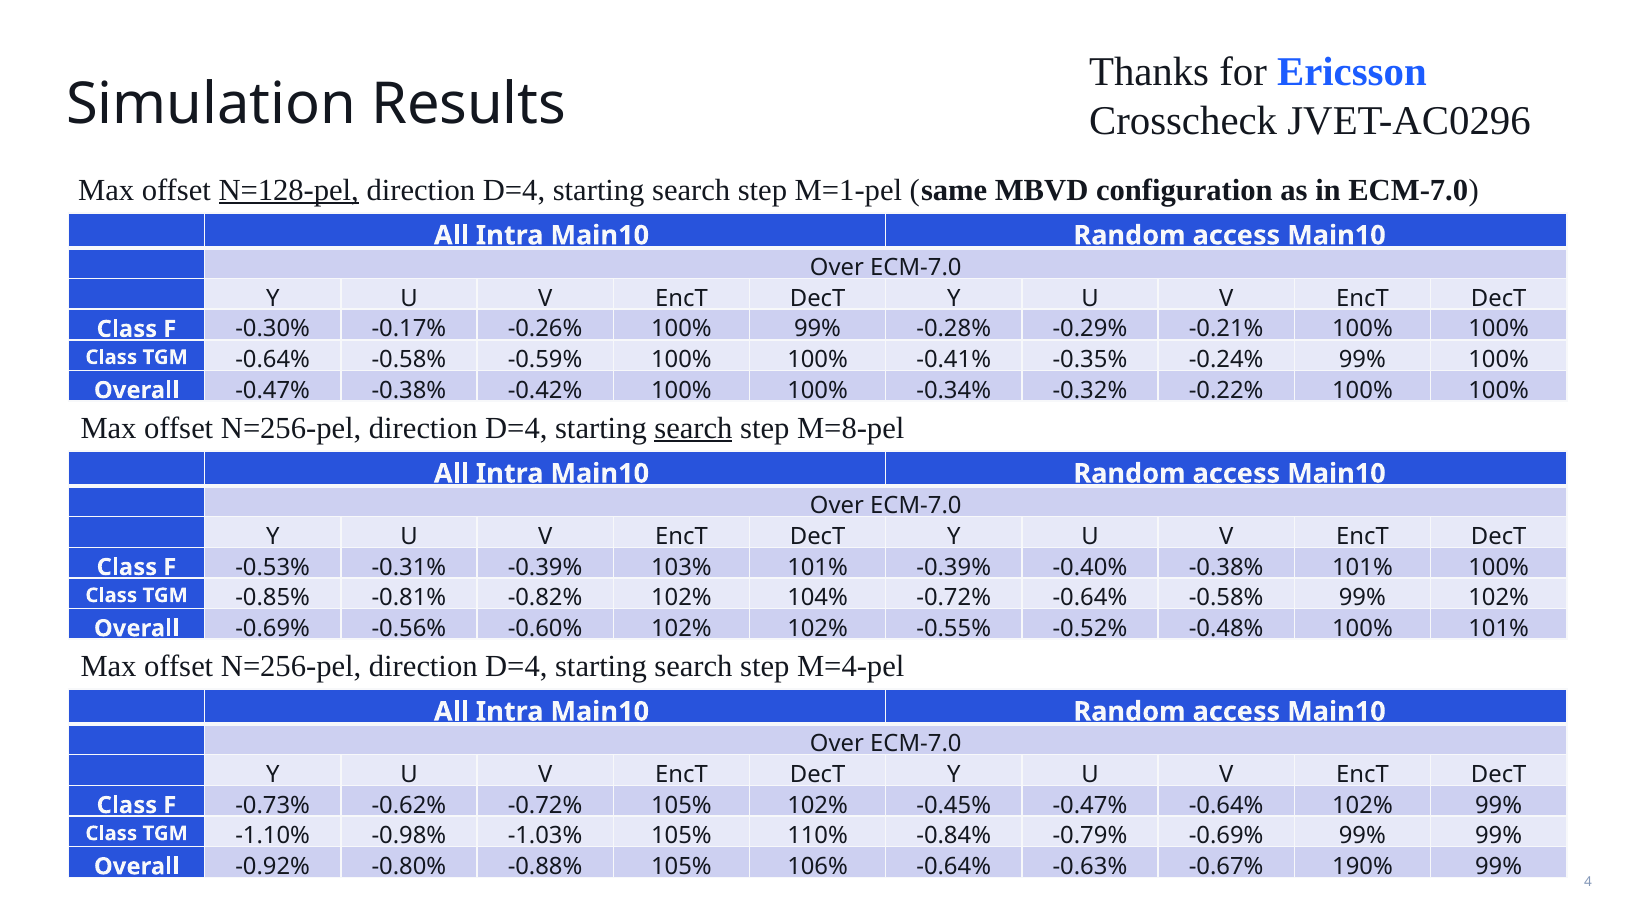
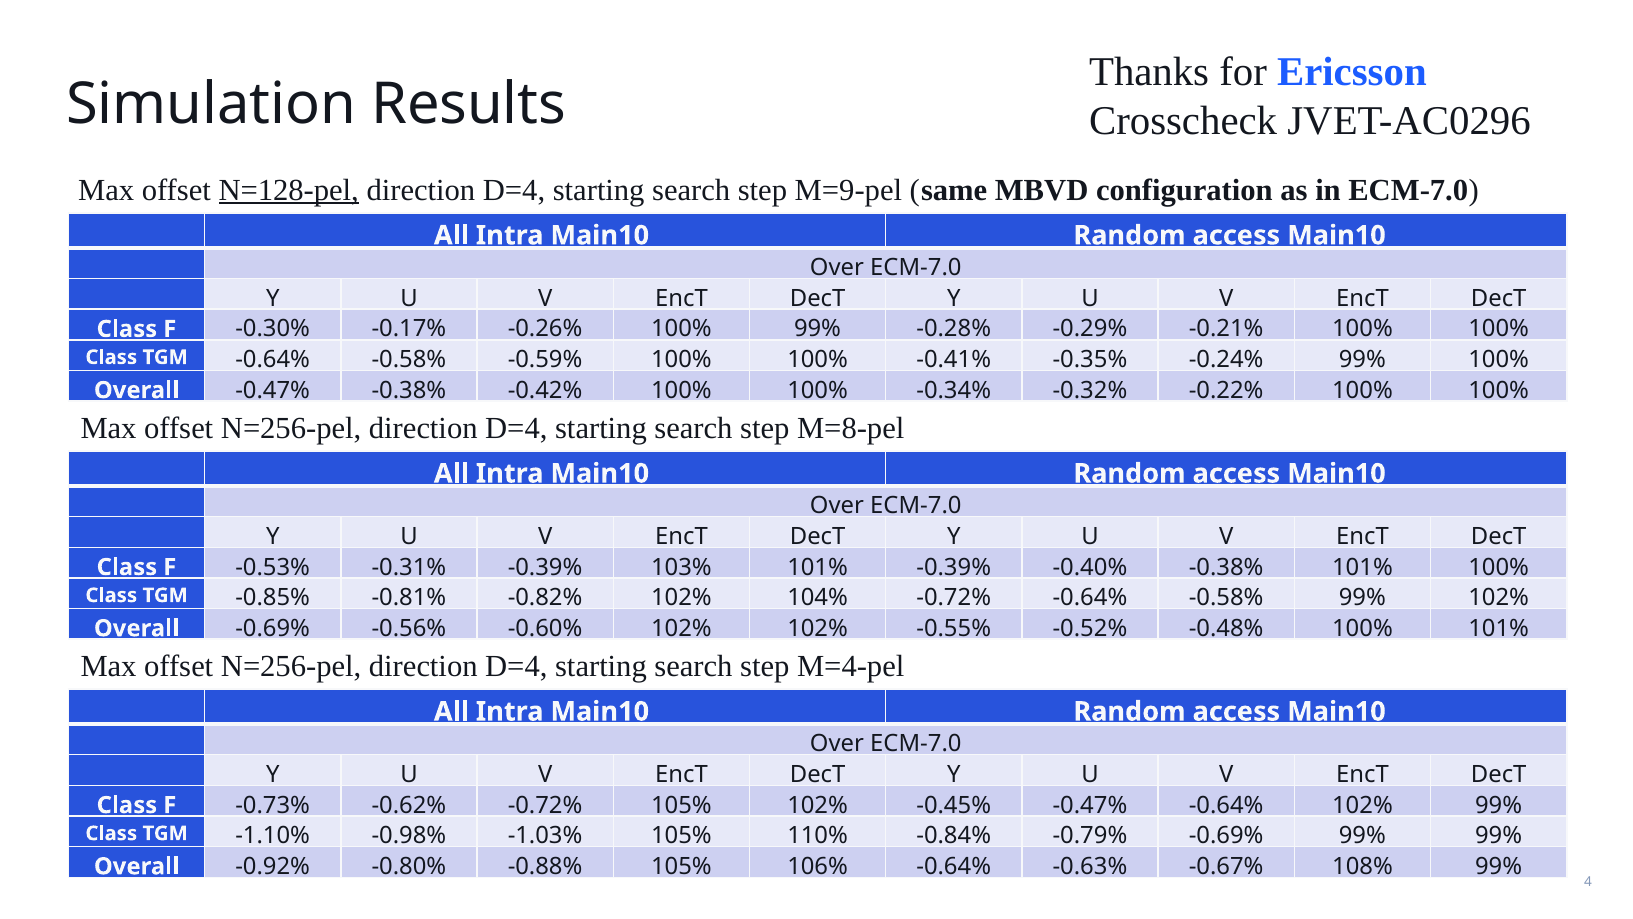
M=1-pel: M=1-pel -> M=9-pel
search at (693, 428) underline: present -> none
190%: 190% -> 108%
